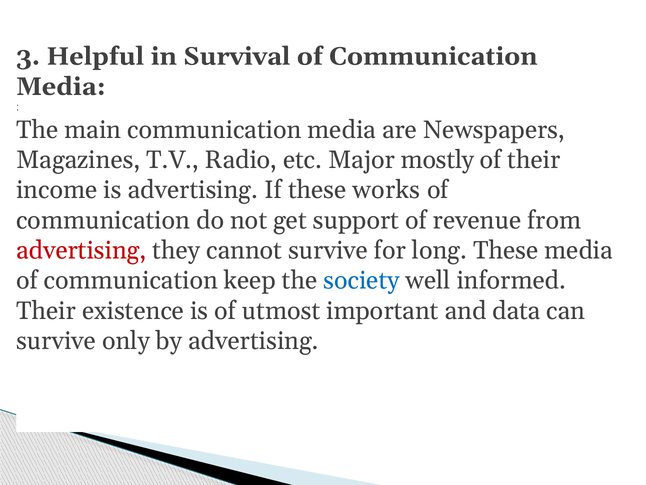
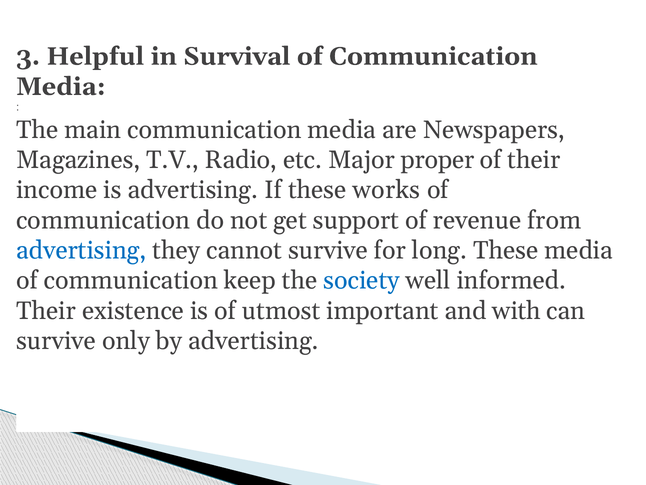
mostly: mostly -> proper
advertising at (81, 250) colour: red -> blue
data: data -> with
